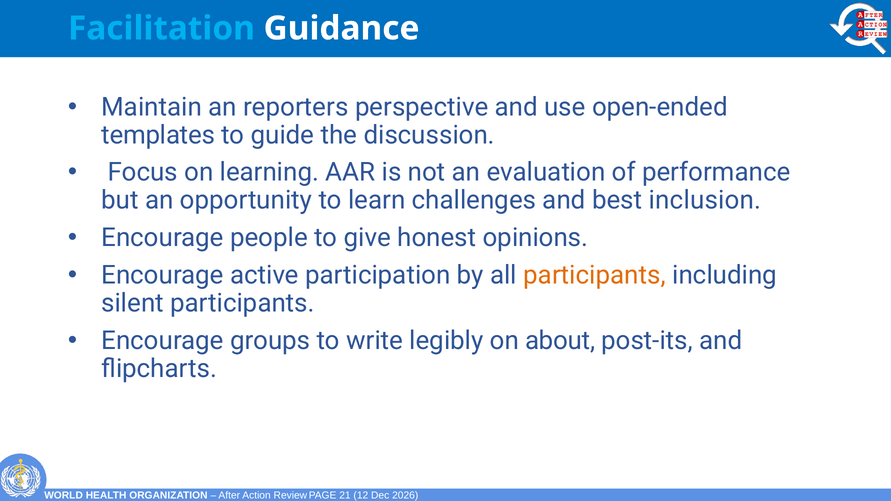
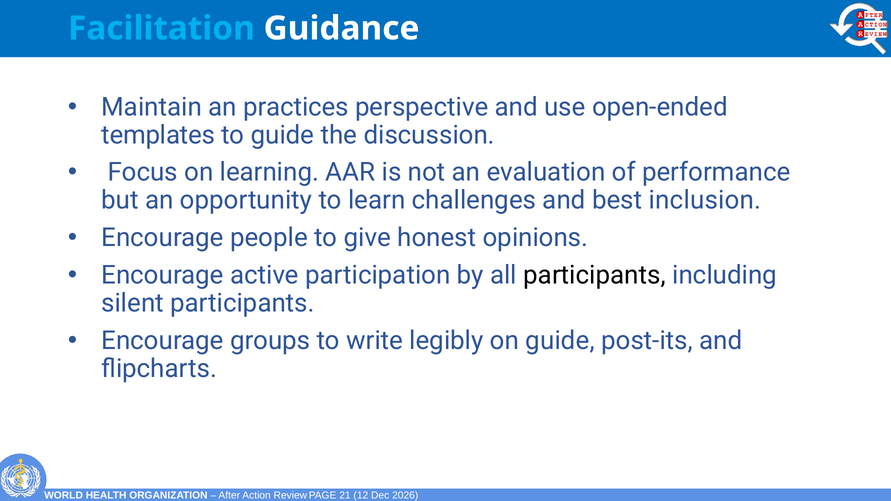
reporters: reporters -> practices
participants at (595, 275) colour: orange -> black
on about: about -> guide
